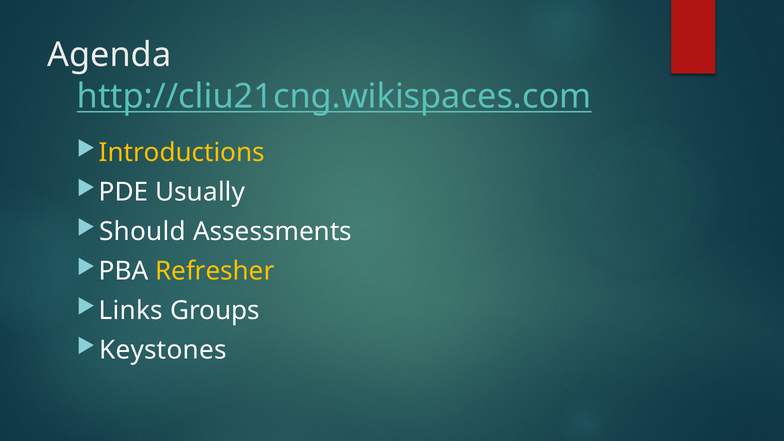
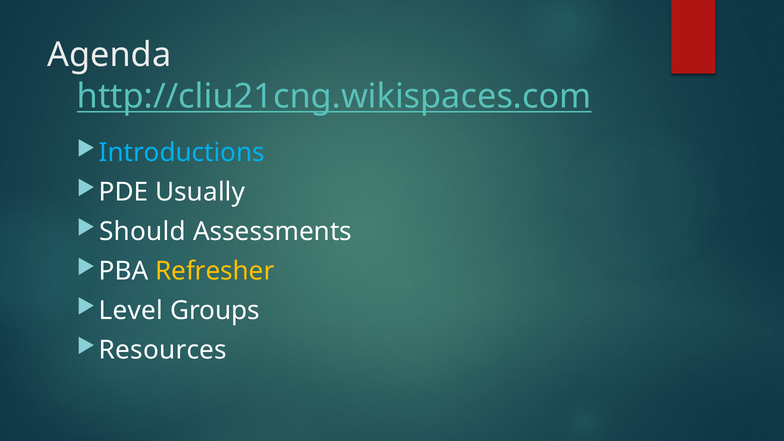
Introductions colour: yellow -> light blue
Links: Links -> Level
Keystones: Keystones -> Resources
